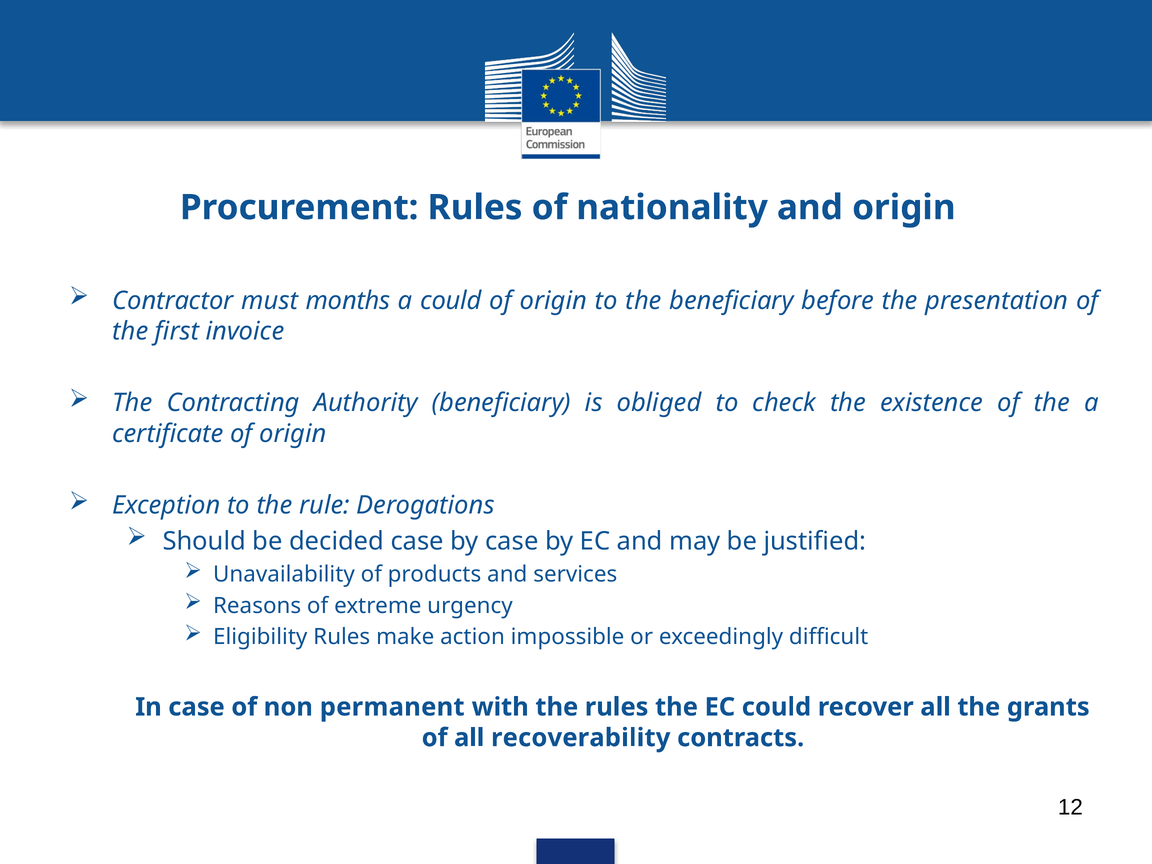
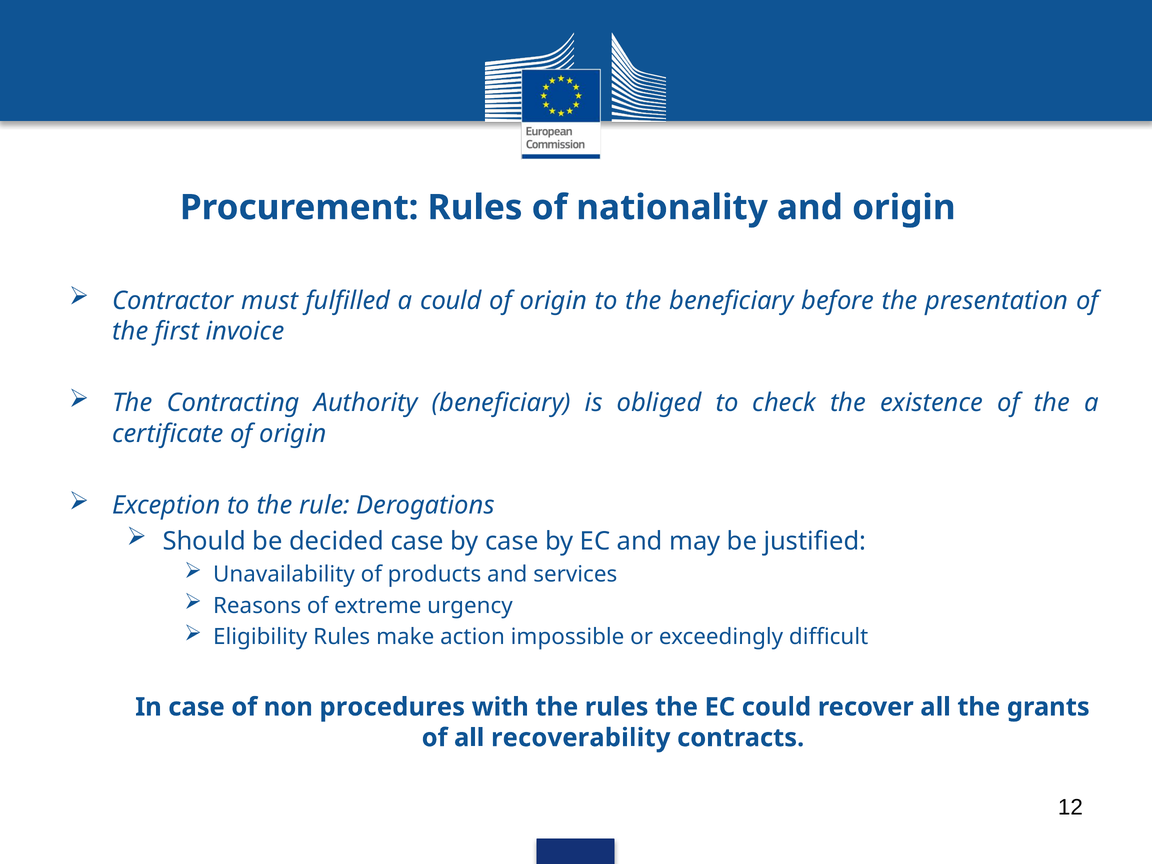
months: months -> fulfilled
permanent: permanent -> procedures
